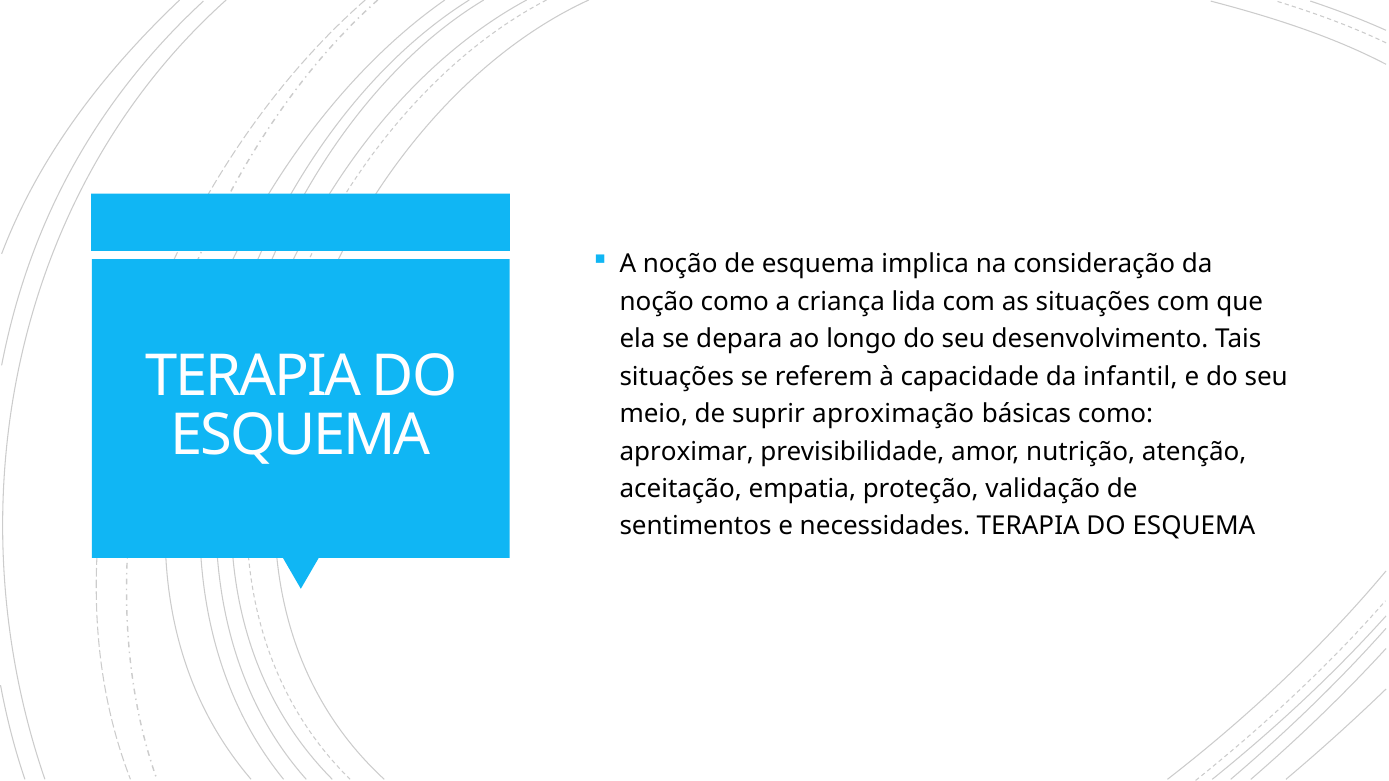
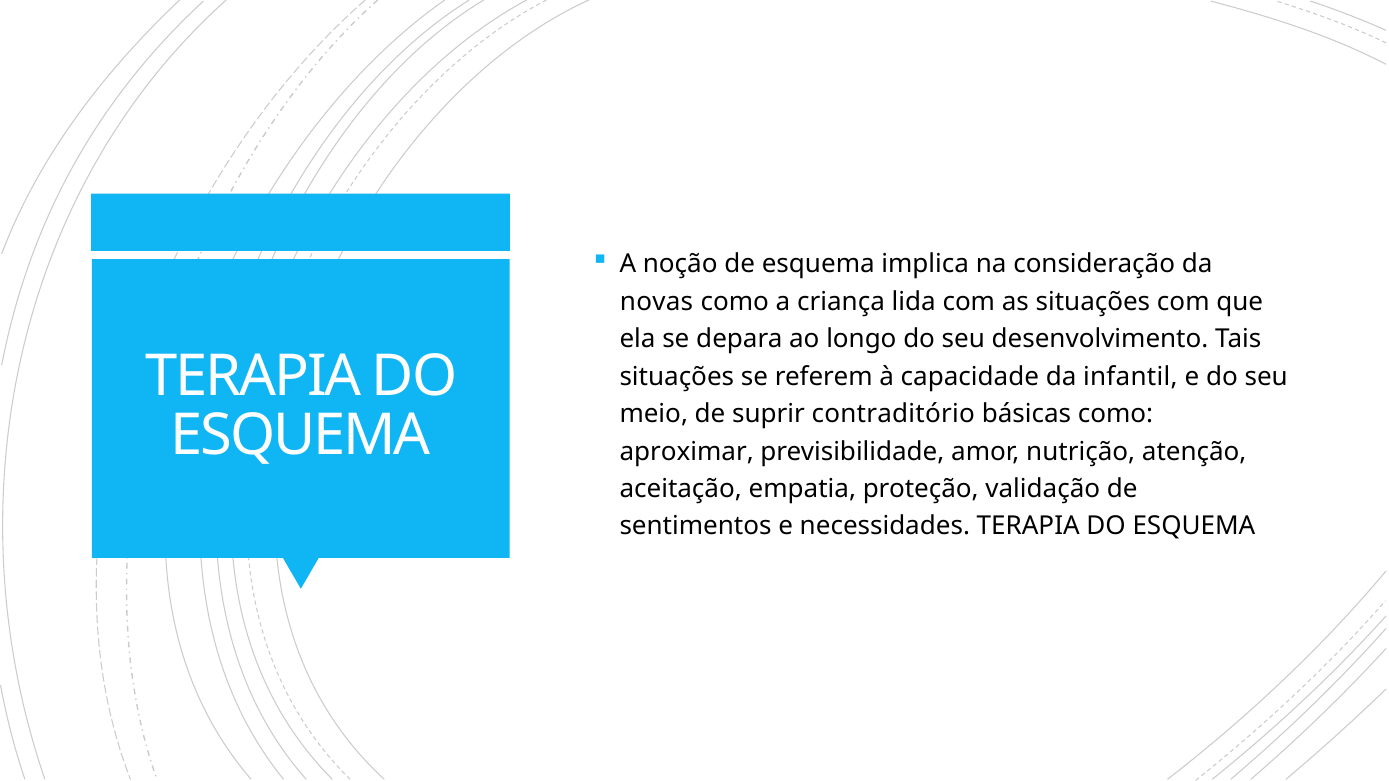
noção at (657, 302): noção -> novas
aproximação: aproximação -> contraditório
